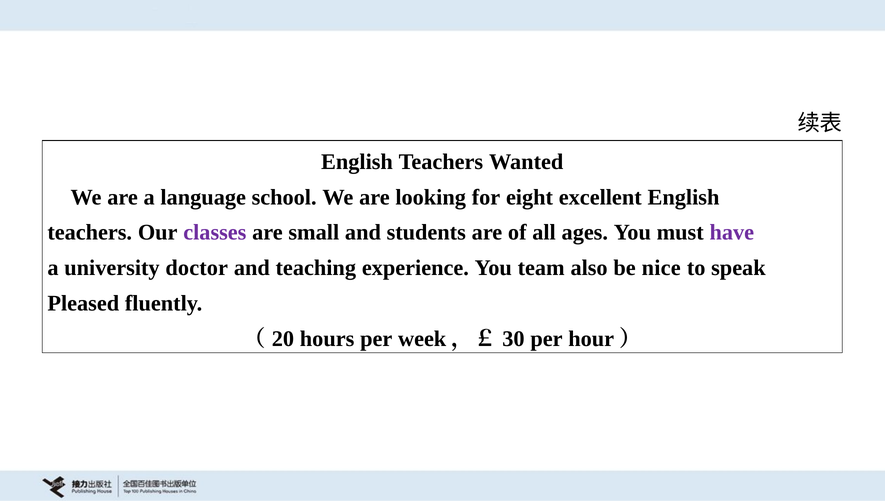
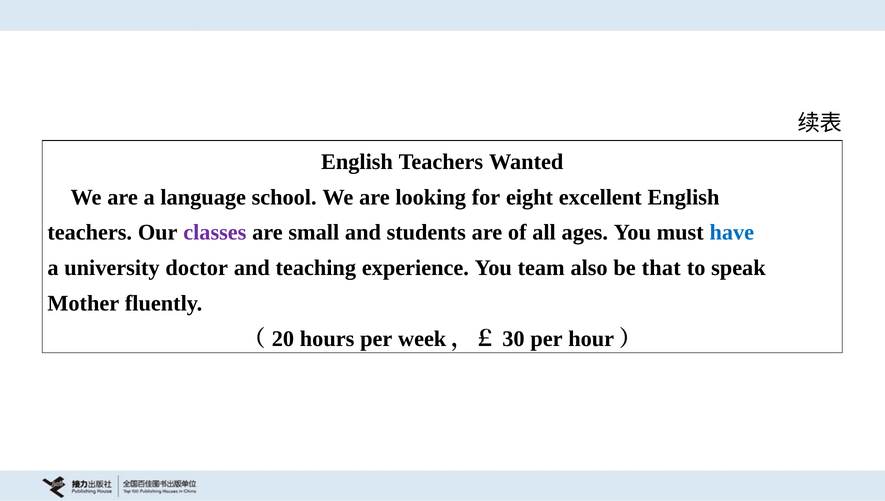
have colour: purple -> blue
nice: nice -> that
Pleased: Pleased -> Mother
